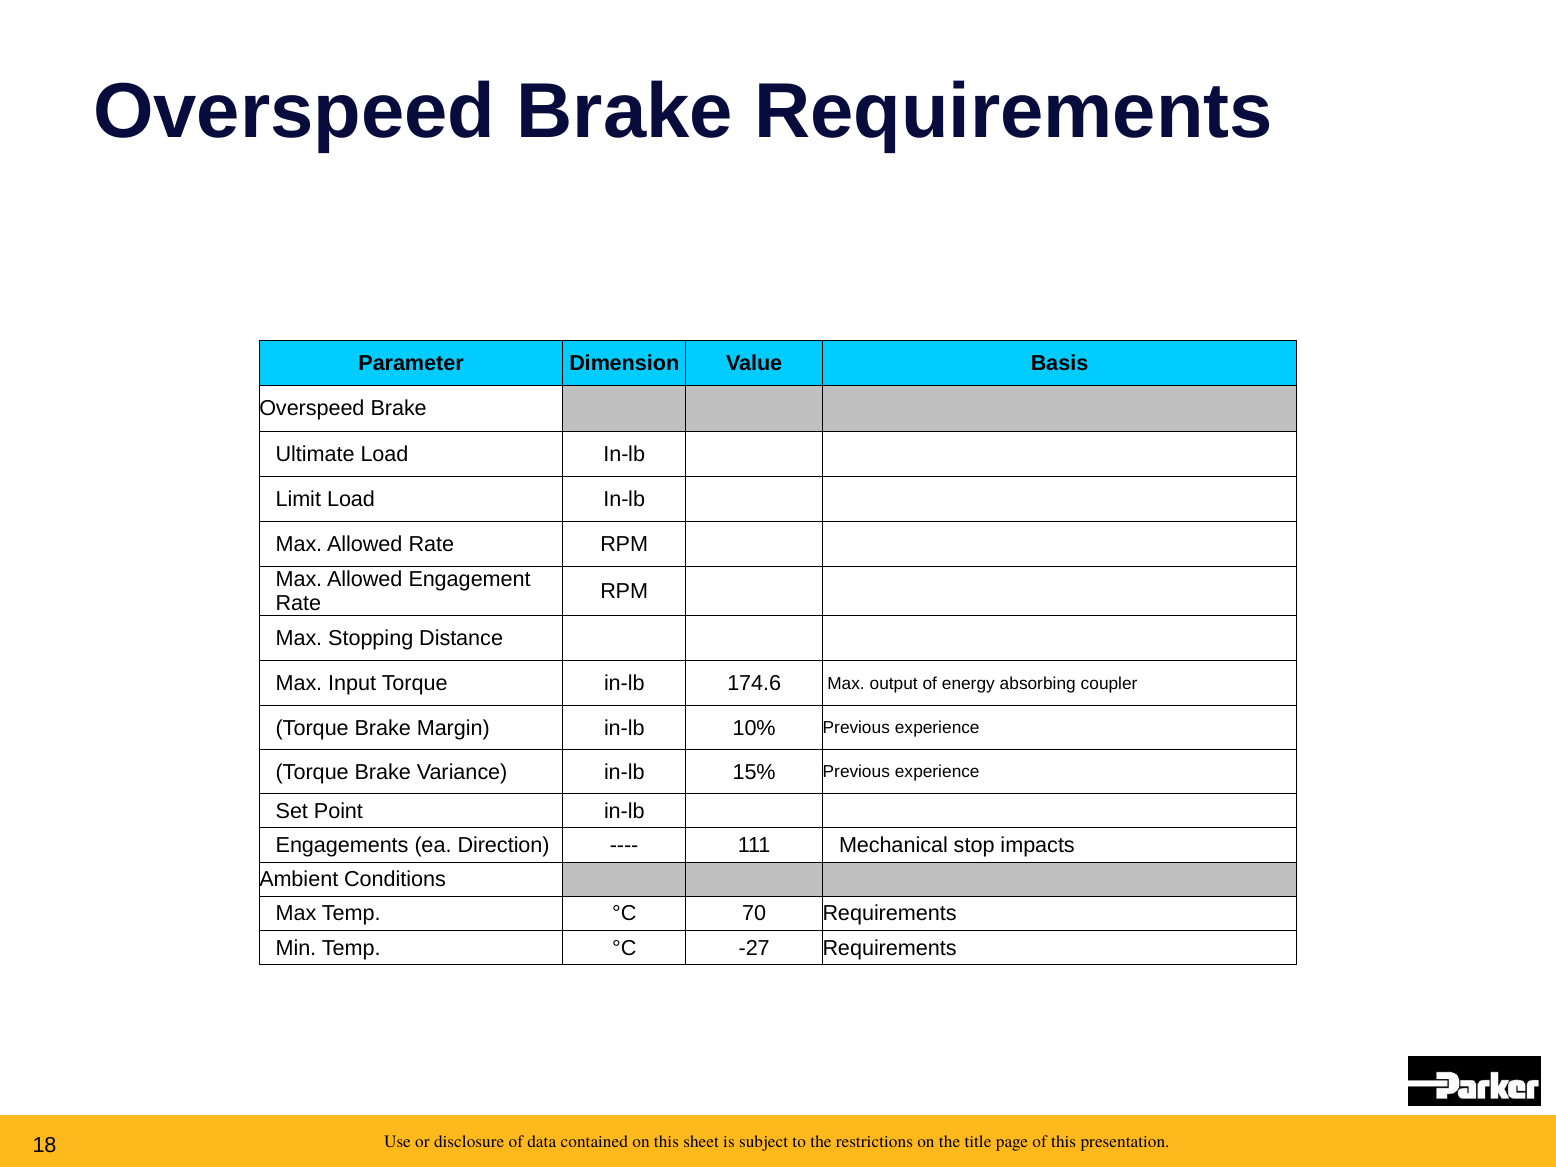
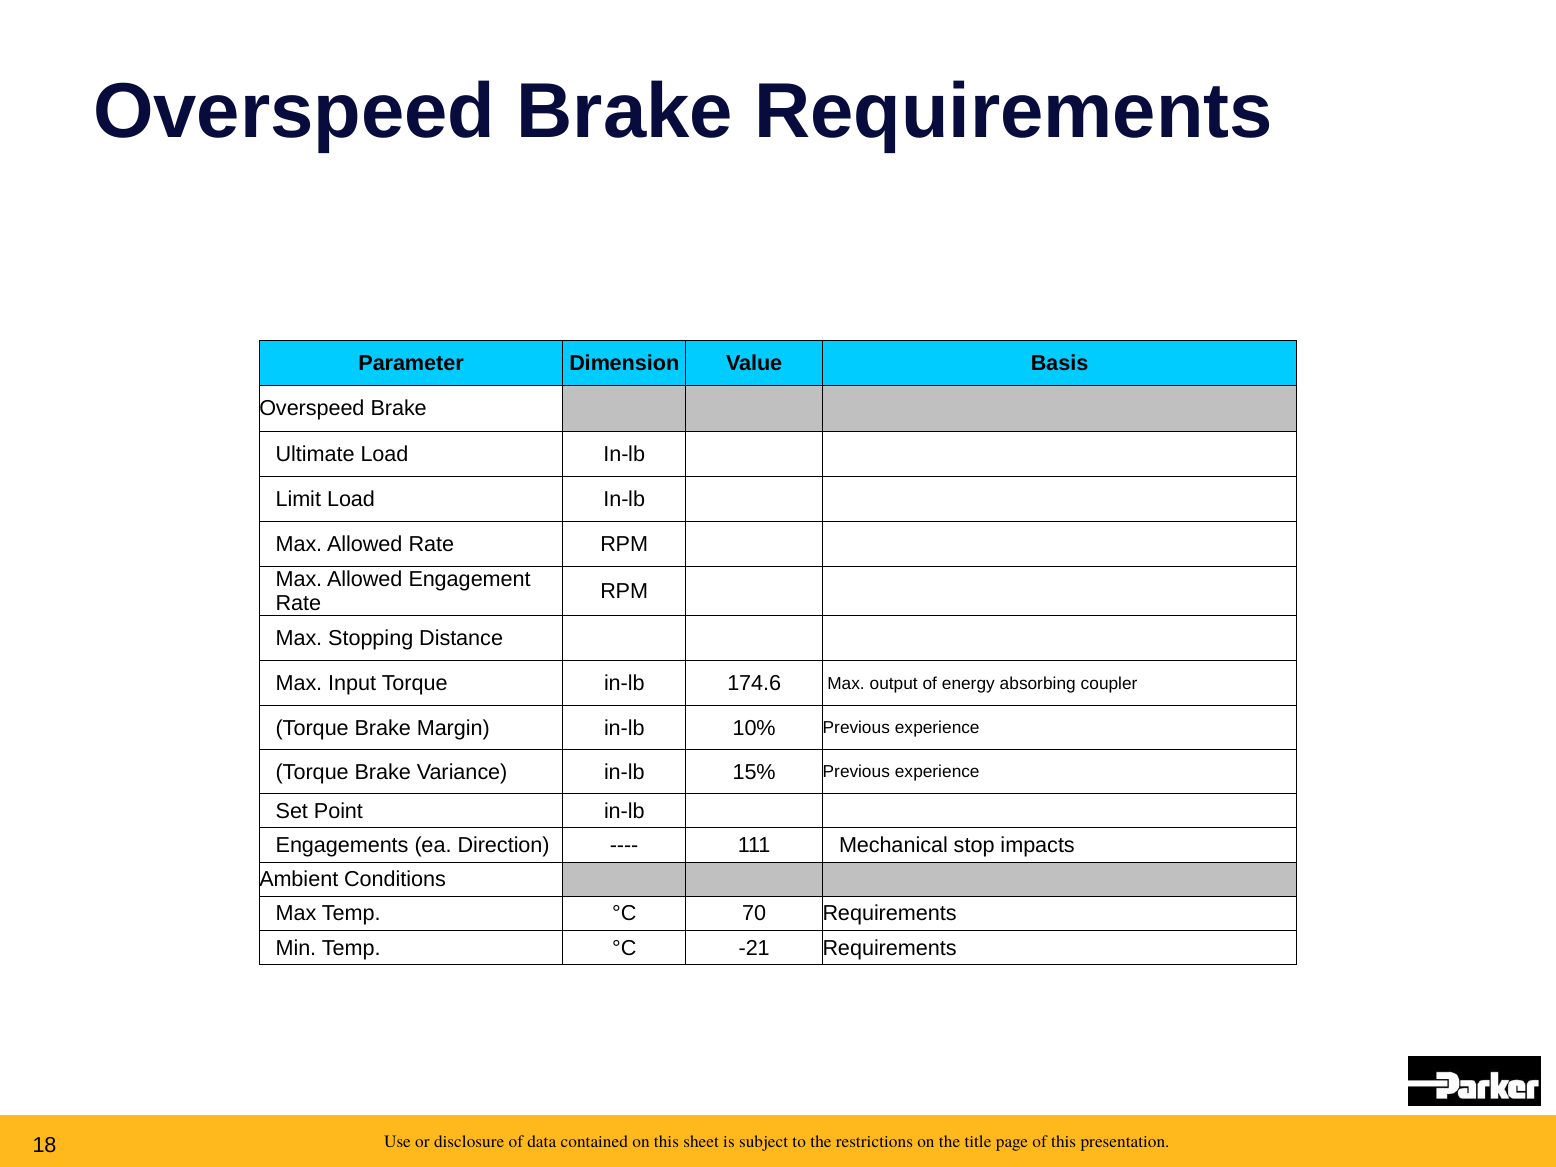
-27: -27 -> -21
